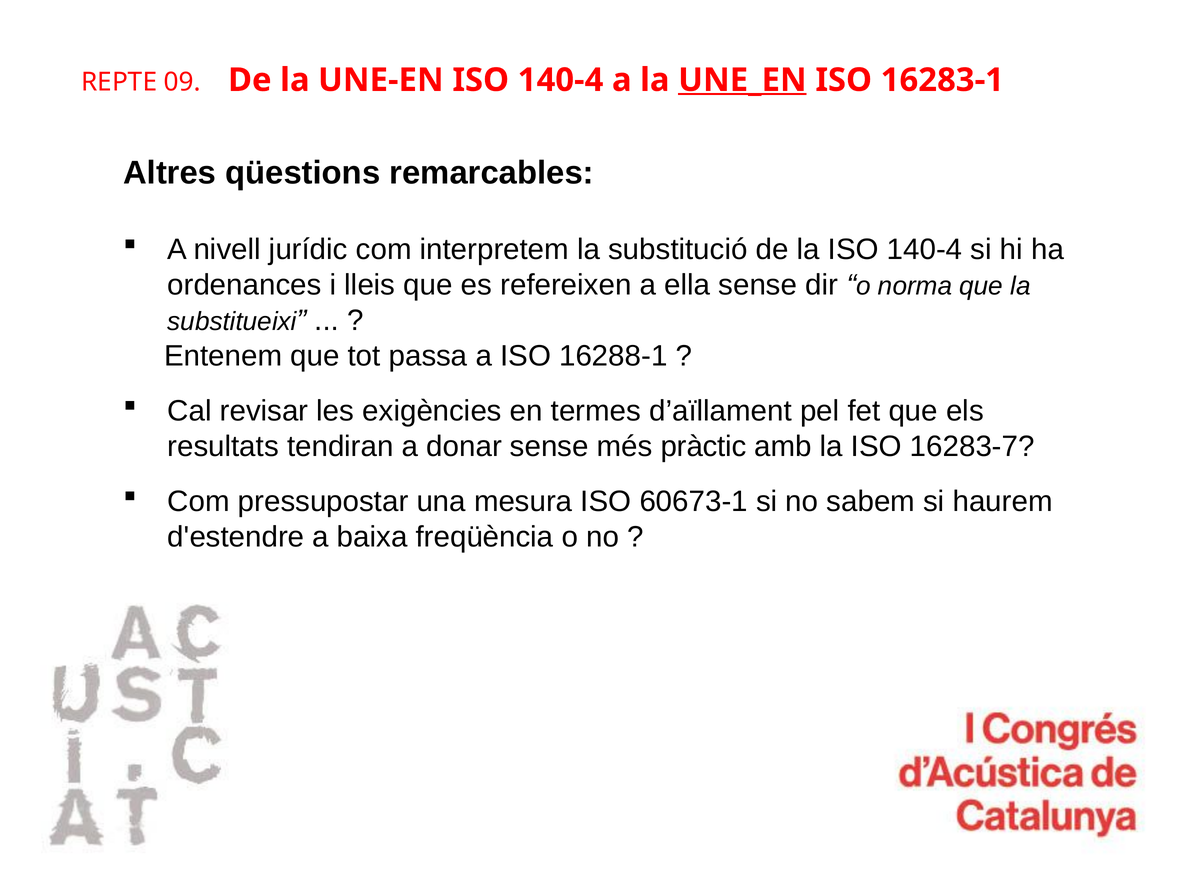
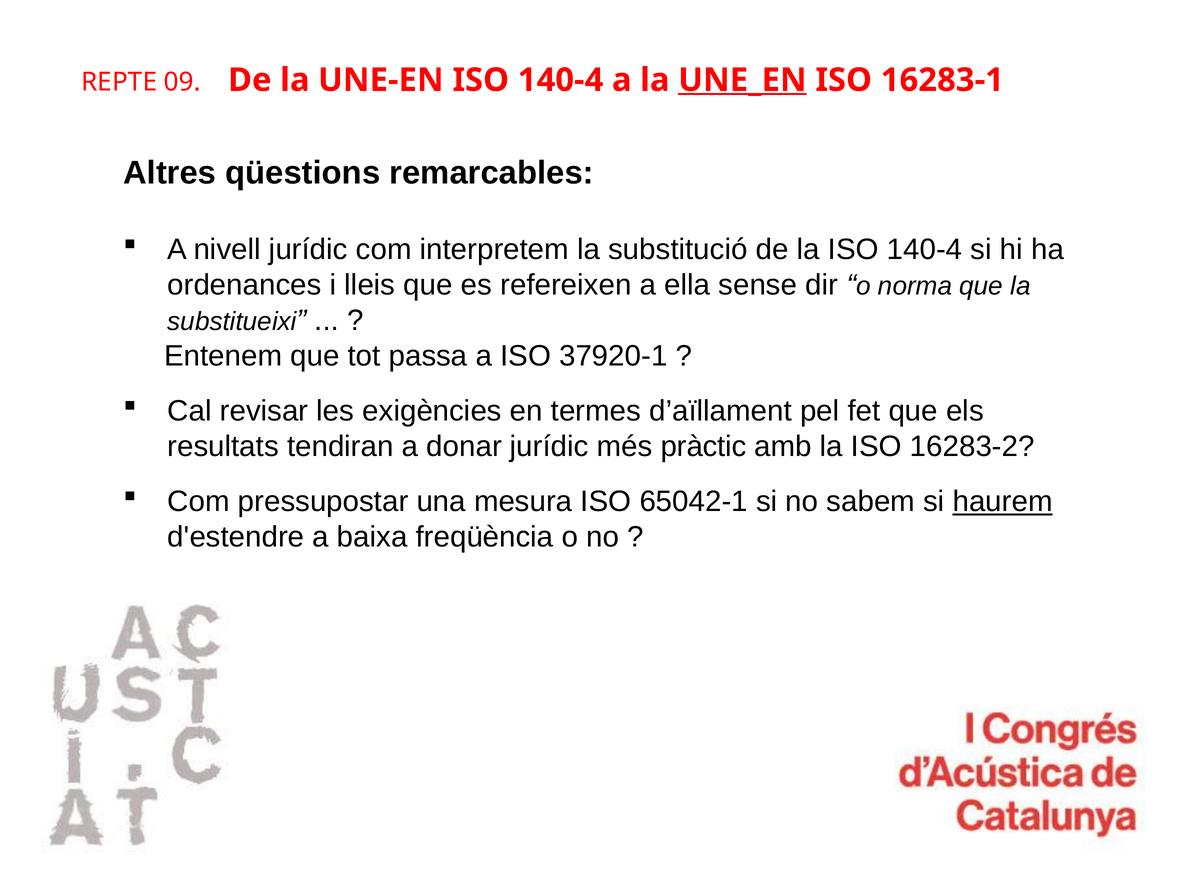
16288-1: 16288-1 -> 37920-1
donar sense: sense -> jurídic
16283-7: 16283-7 -> 16283-2
60673-1: 60673-1 -> 65042-1
haurem underline: none -> present
